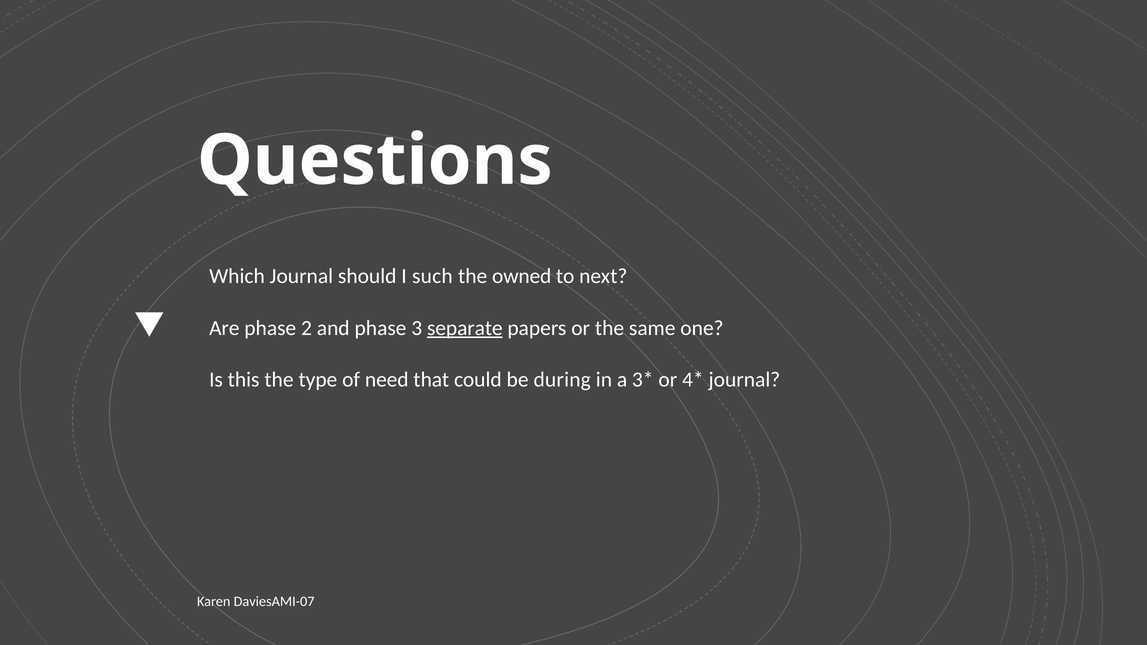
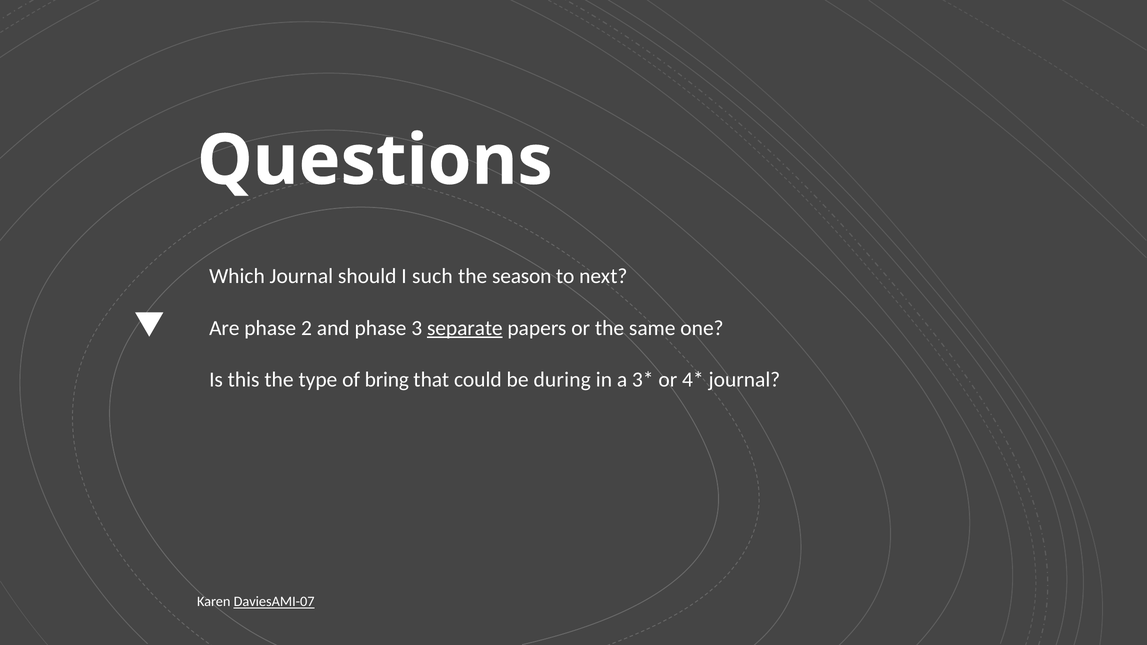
owned: owned -> season
need: need -> bring
DaviesAMI-07 underline: none -> present
